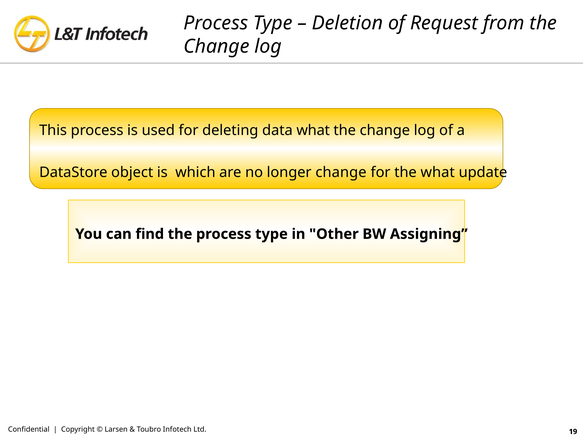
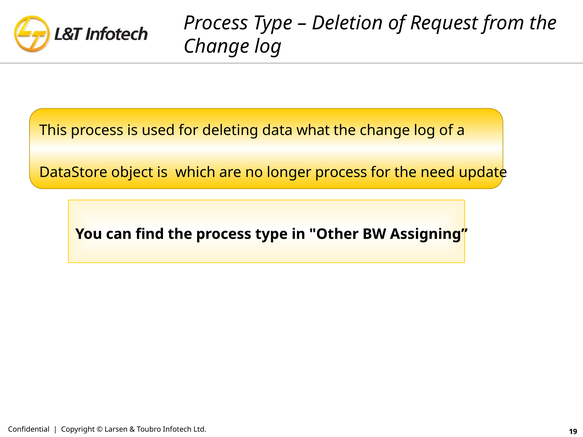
longer change: change -> process
the what: what -> need
